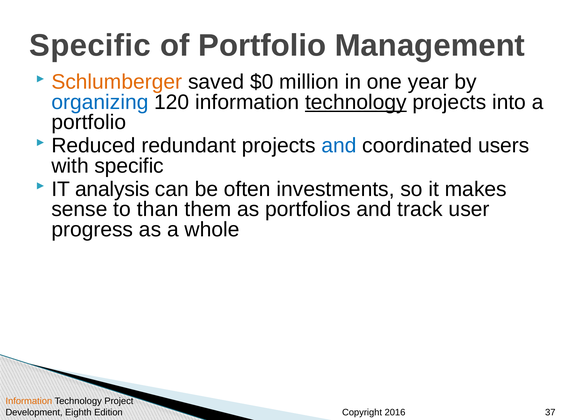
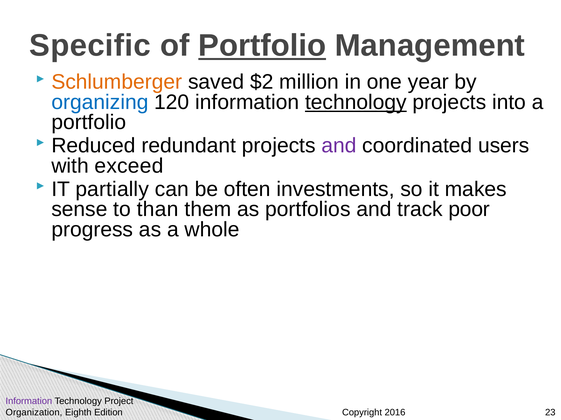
Portfolio at (262, 46) underline: none -> present
$0: $0 -> $2
and at (339, 146) colour: blue -> purple
with specific: specific -> exceed
analysis: analysis -> partially
user: user -> poor
Information at (29, 402) colour: orange -> purple
Development: Development -> Organization
37: 37 -> 23
